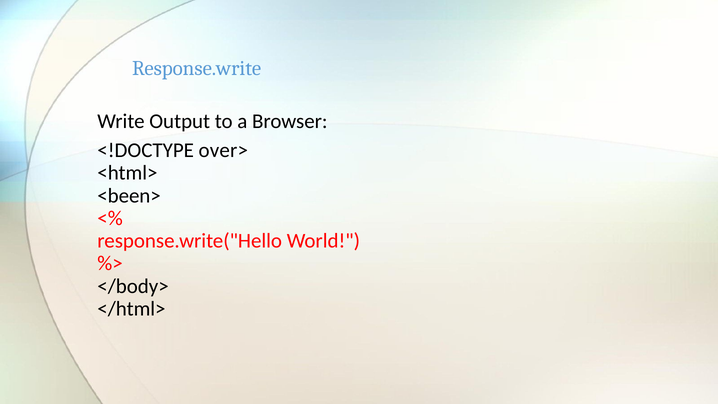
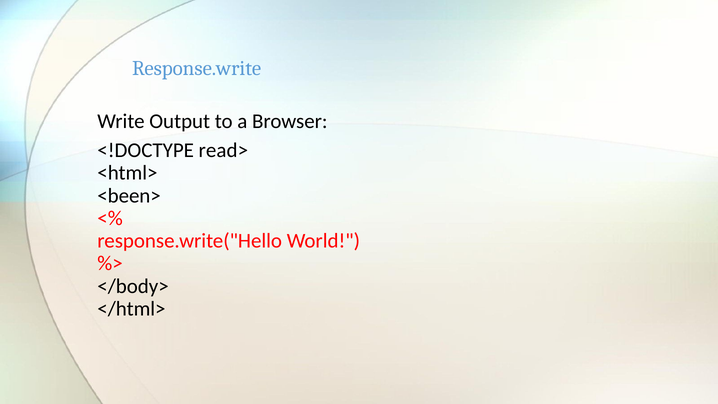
over>: over> -> read>
